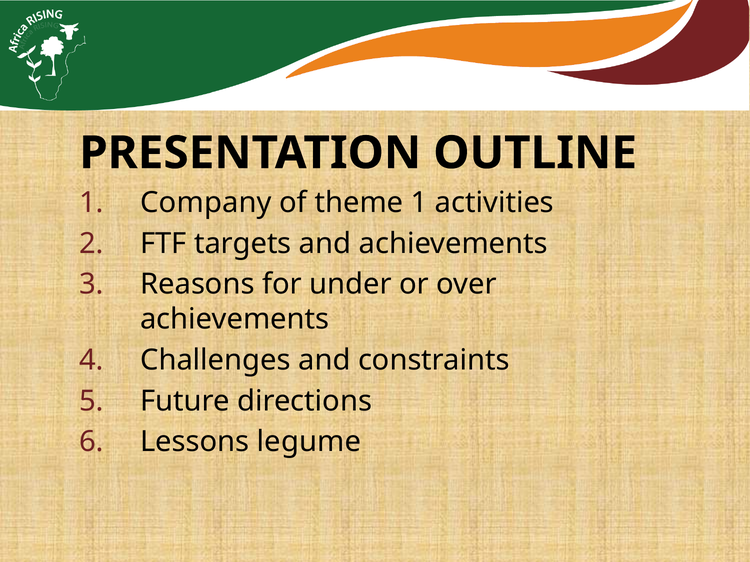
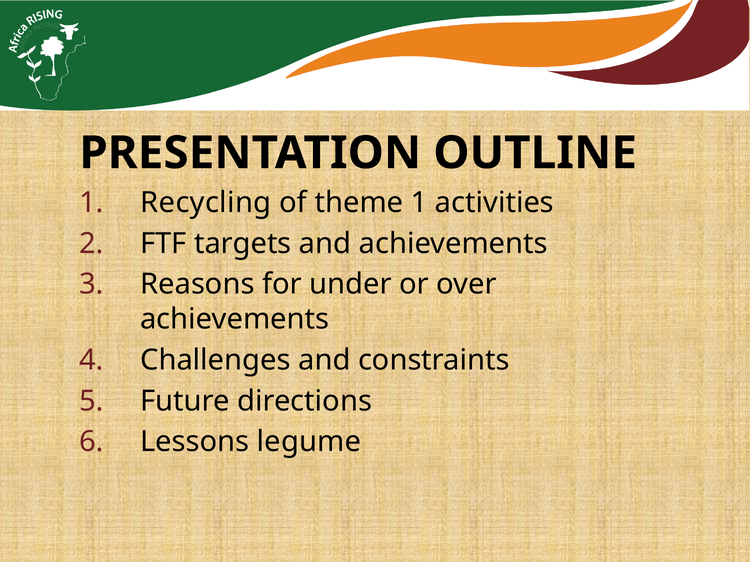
Company: Company -> Recycling
